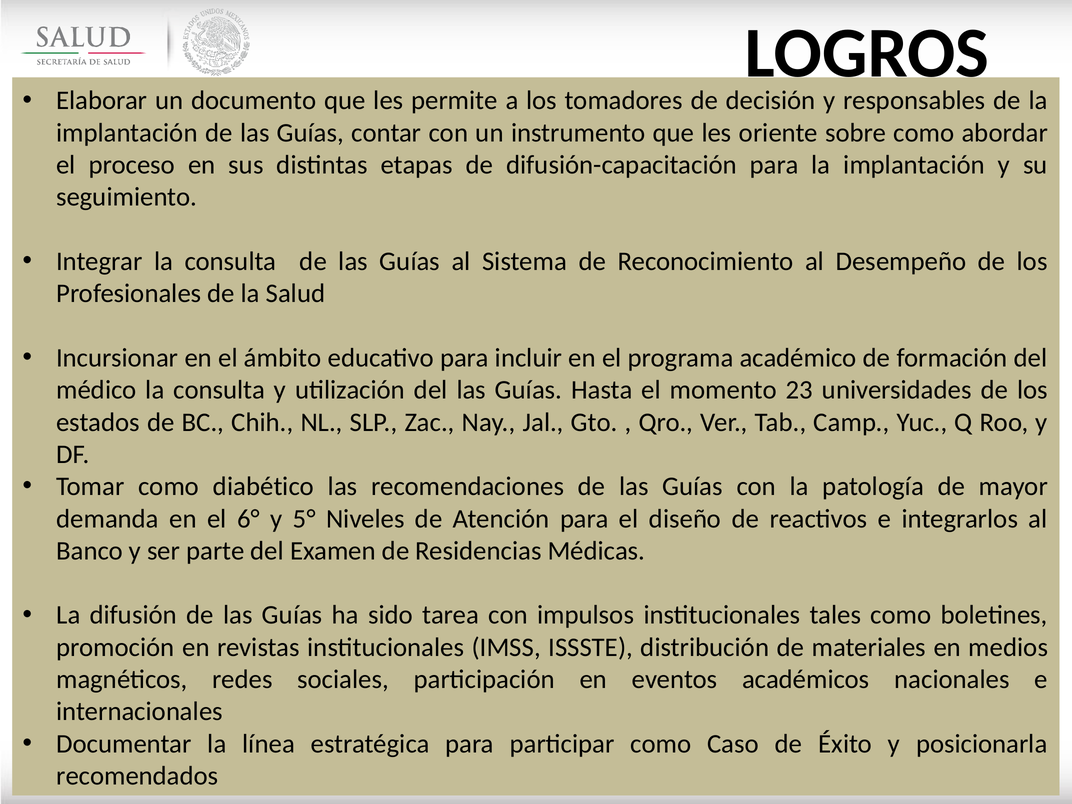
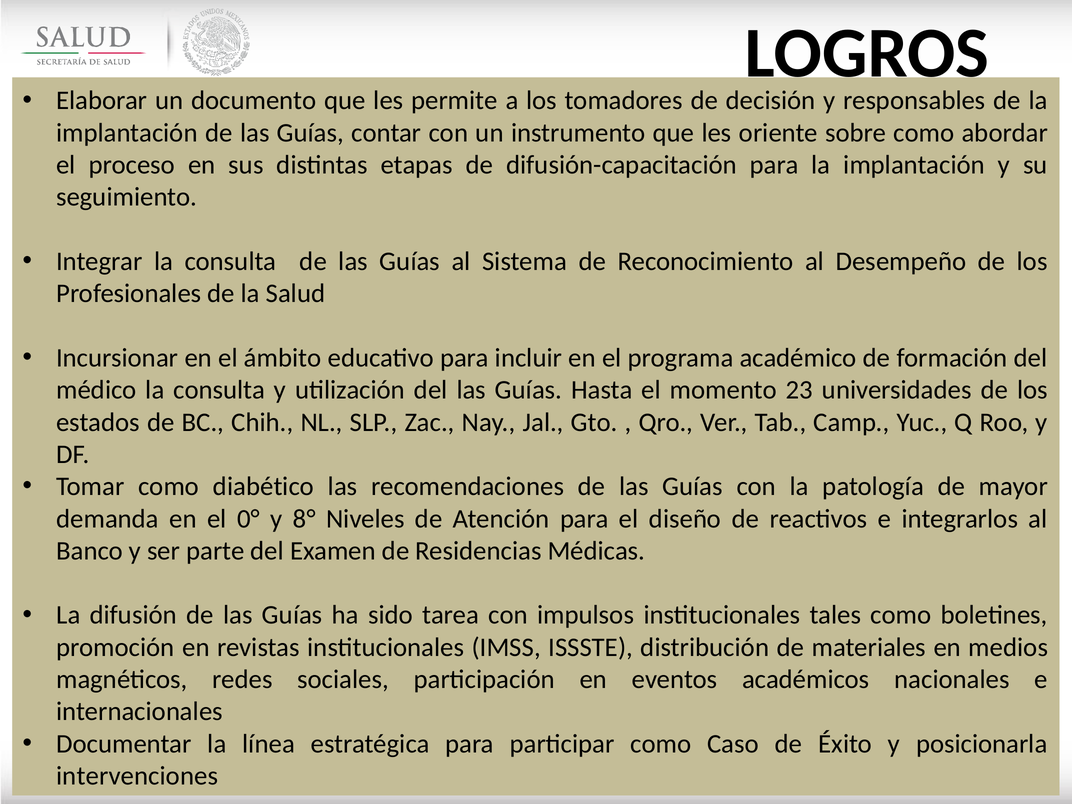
6°: 6° -> 0°
5°: 5° -> 8°
recomendados: recomendados -> intervenciones
